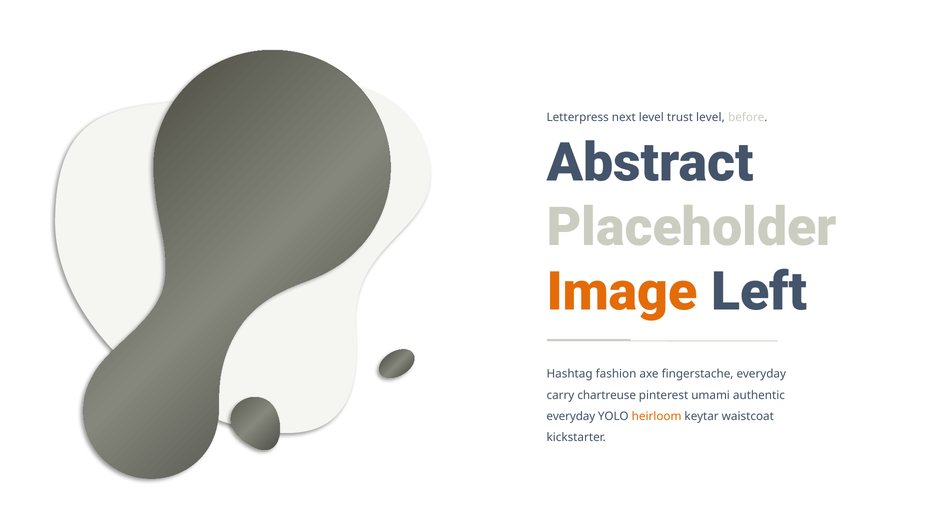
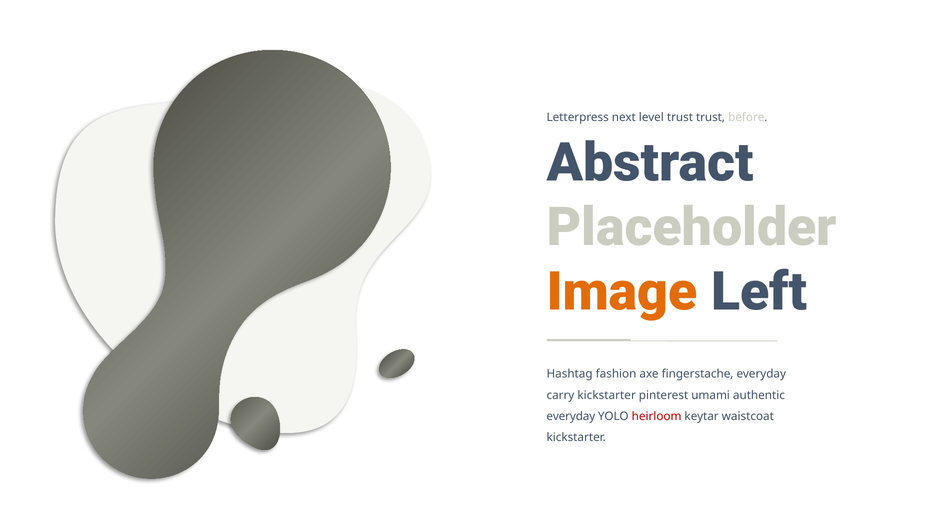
trust level: level -> trust
carry chartreuse: chartreuse -> kickstarter
heirloom colour: orange -> red
